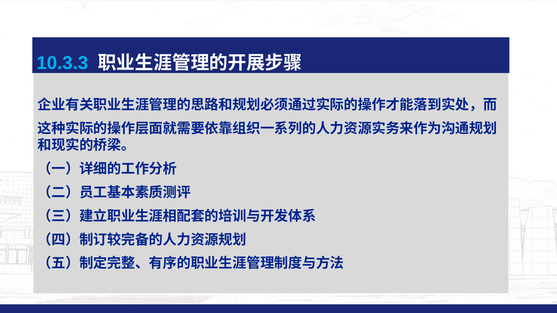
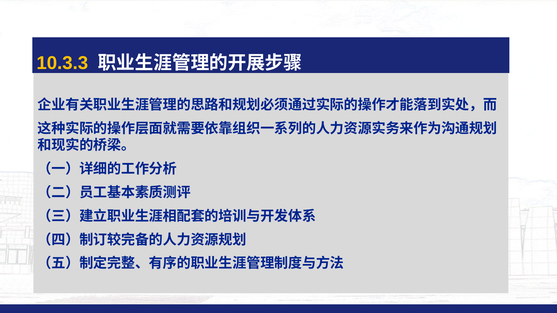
10.3.3 colour: light blue -> yellow
